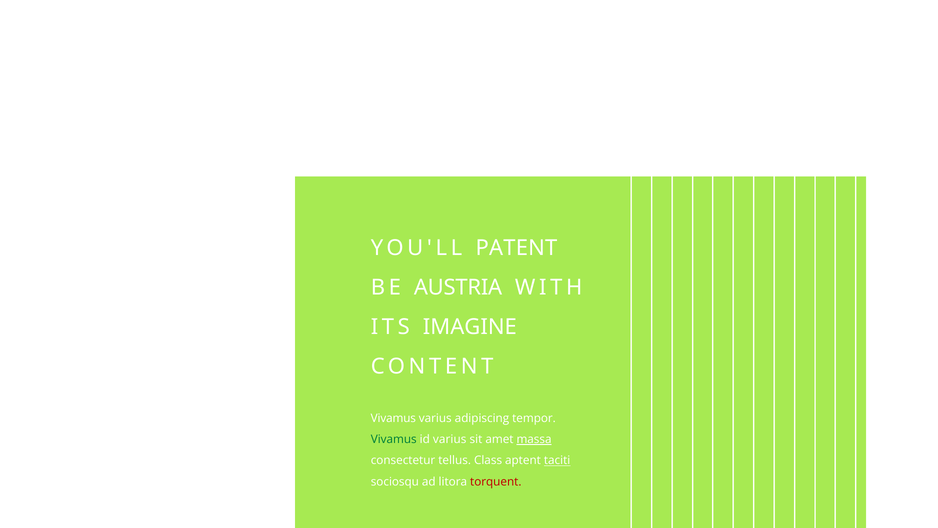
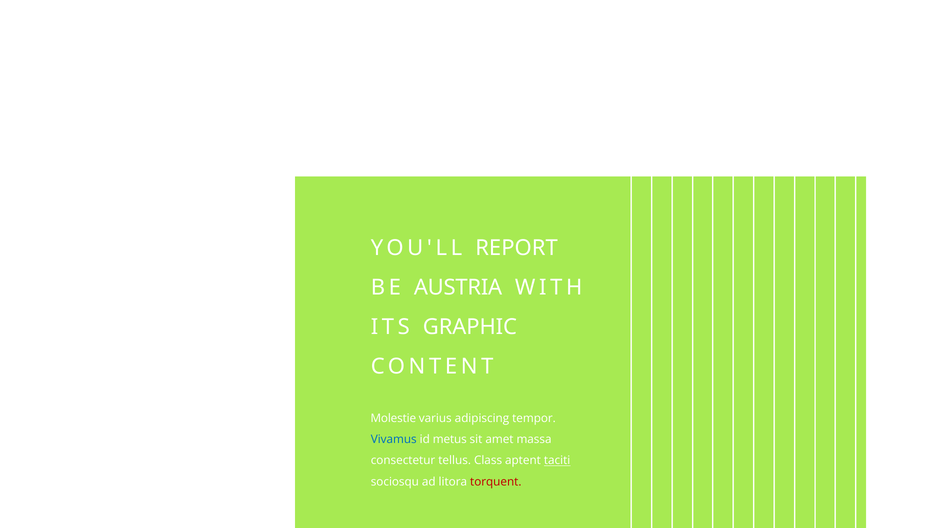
PATENT: PATENT -> REPORT
IMAGINE: IMAGINE -> GRAPHIC
Vivamus at (393, 418): Vivamus -> Molestie
Vivamus at (394, 439) colour: green -> blue
id varius: varius -> metus
massa underline: present -> none
